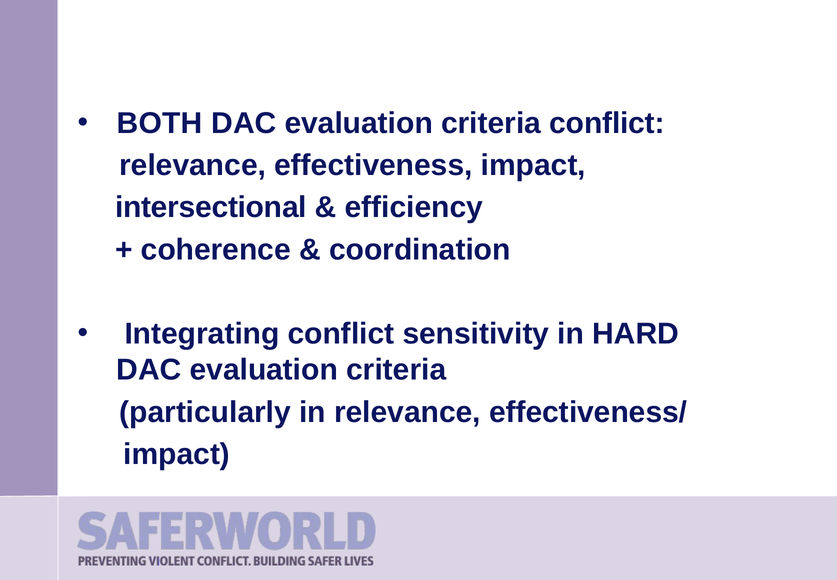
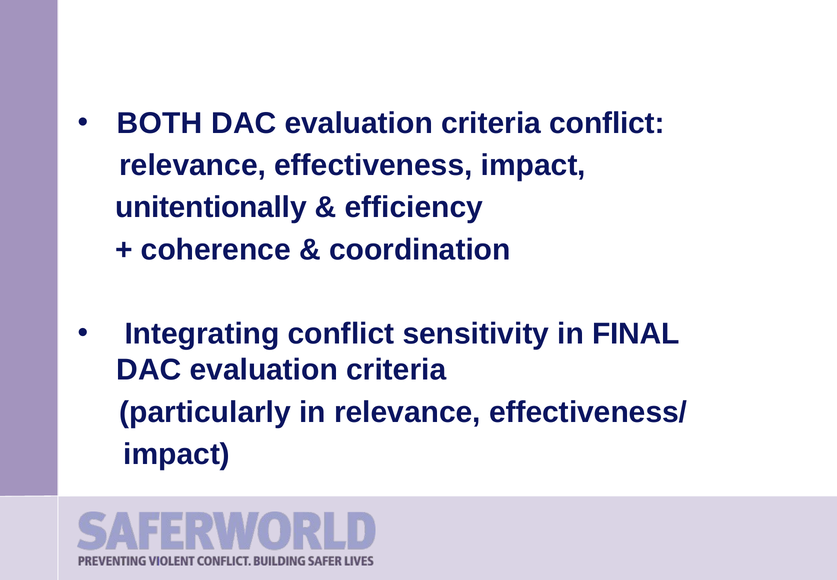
intersectional: intersectional -> unitentionally
HARD: HARD -> FINAL
